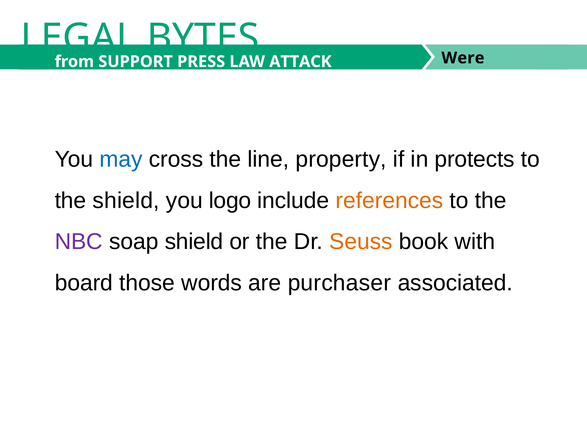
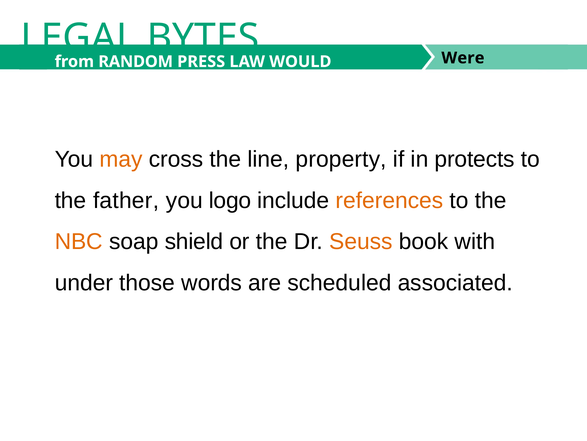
SUPPORT: SUPPORT -> RANDOM
ATTACK: ATTACK -> WOULD
may colour: blue -> orange
the shield: shield -> father
NBC colour: purple -> orange
board: board -> under
purchaser: purchaser -> scheduled
